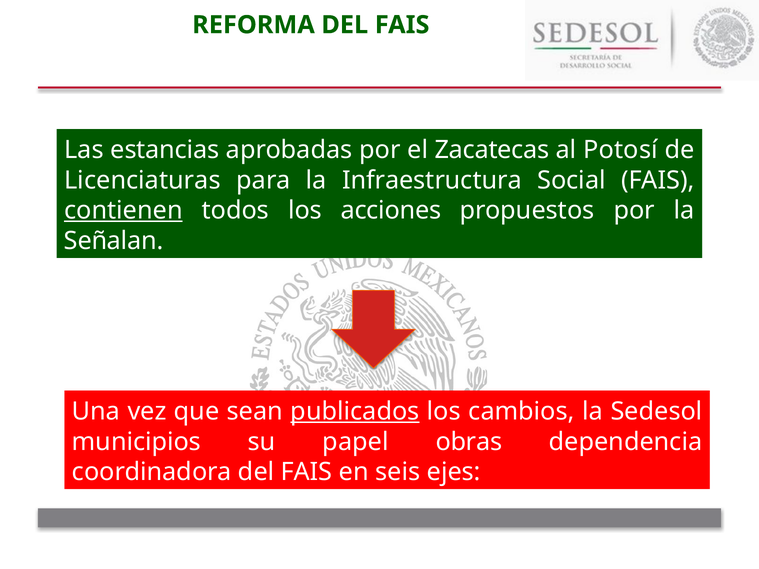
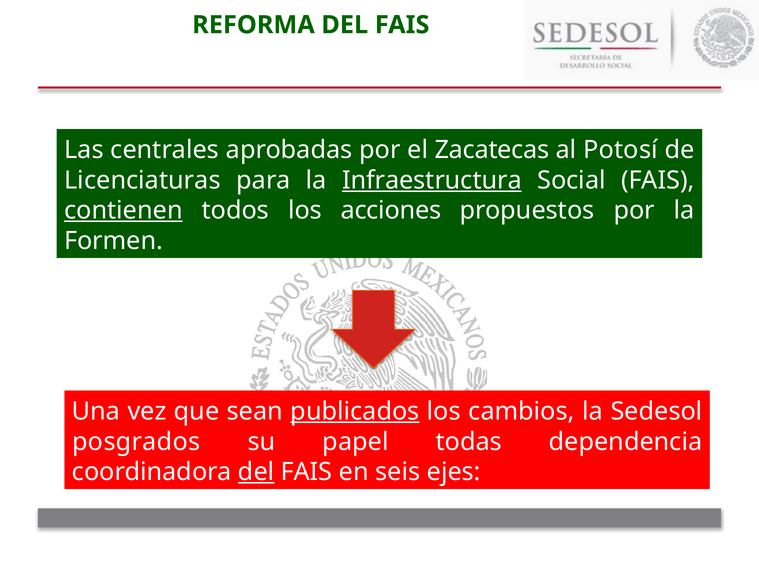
estancias: estancias -> centrales
Infraestructura underline: none -> present
Señalan: Señalan -> Formen
municipios: municipios -> posgrados
obras: obras -> todas
del at (256, 472) underline: none -> present
